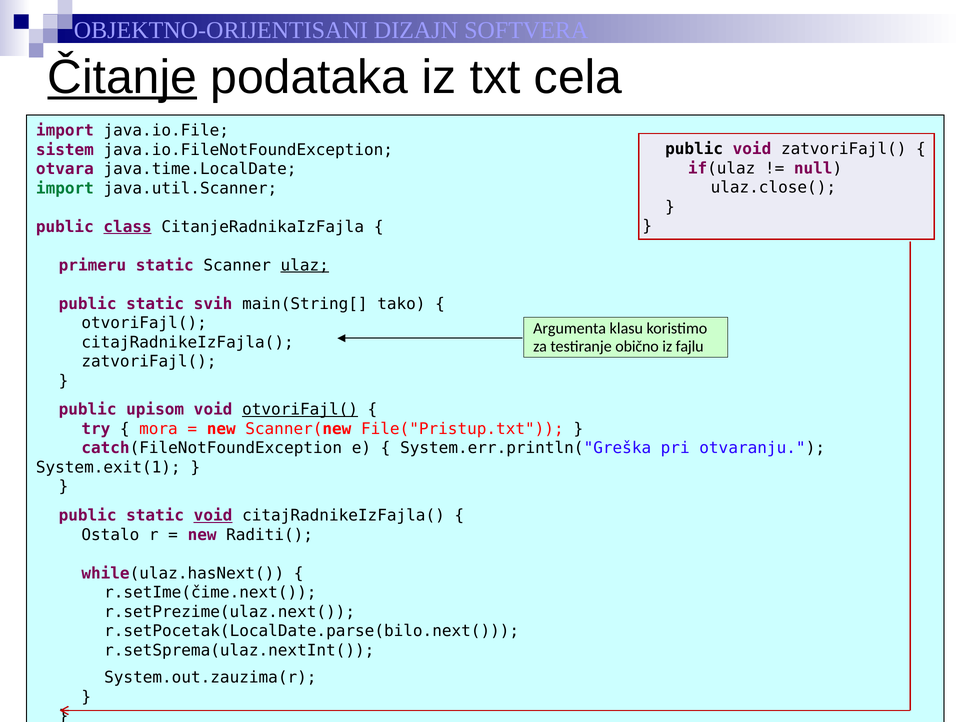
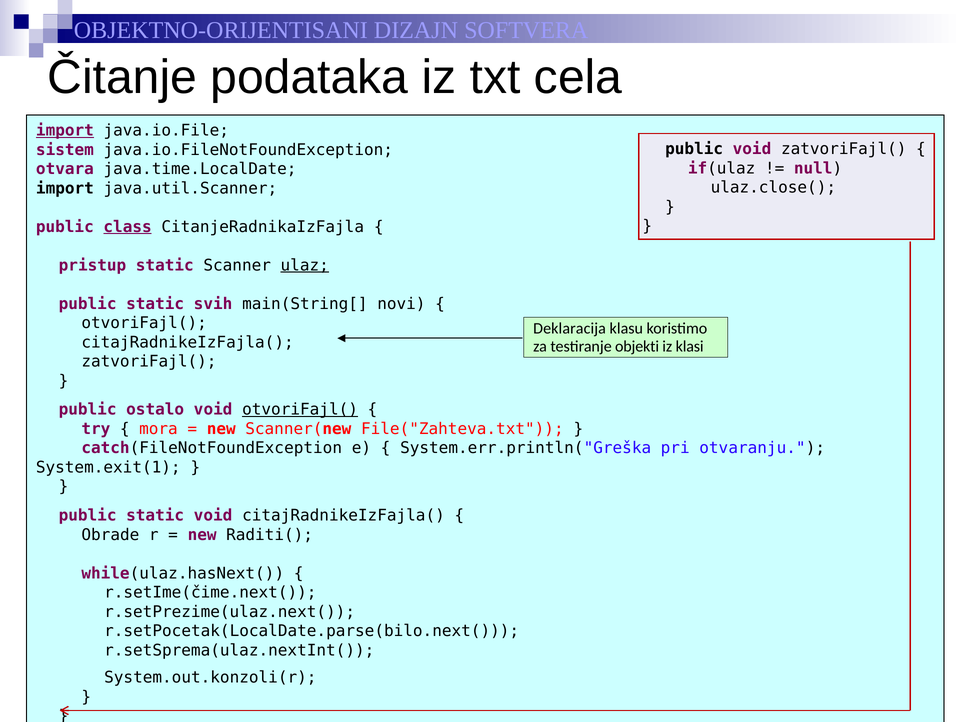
Čitanje underline: present -> none
import at (65, 131) underline: none -> present
import at (65, 188) colour: green -> black
primeru: primeru -> pristup
tako: tako -> novi
Argumenta: Argumenta -> Deklaracija
obično: obično -> objekti
fajlu: fajlu -> klasi
upisom: upisom -> ostalo
File("Pristup.txt: File("Pristup.txt -> File("Zahteva.txt
void at (213, 516) underline: present -> none
Ostalo: Ostalo -> Obrade
System.out.zauzima(r: System.out.zauzima(r -> System.out.konzoli(r
